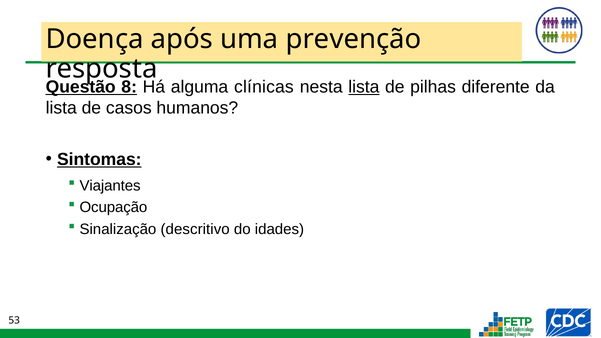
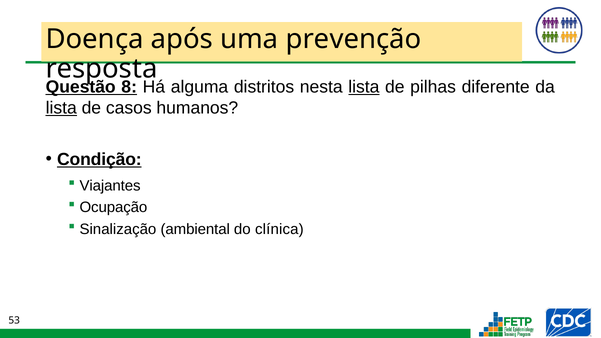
clínicas: clínicas -> distritos
lista at (61, 108) underline: none -> present
Sintomas: Sintomas -> Condição
descritivo: descritivo -> ambiental
idades: idades -> clínica
